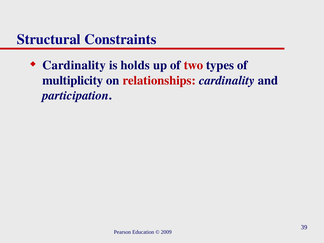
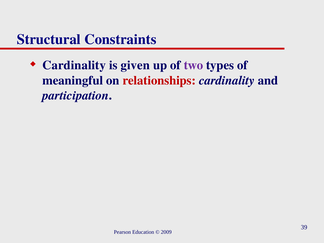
holds: holds -> given
two colour: red -> purple
multiplicity: multiplicity -> meaningful
